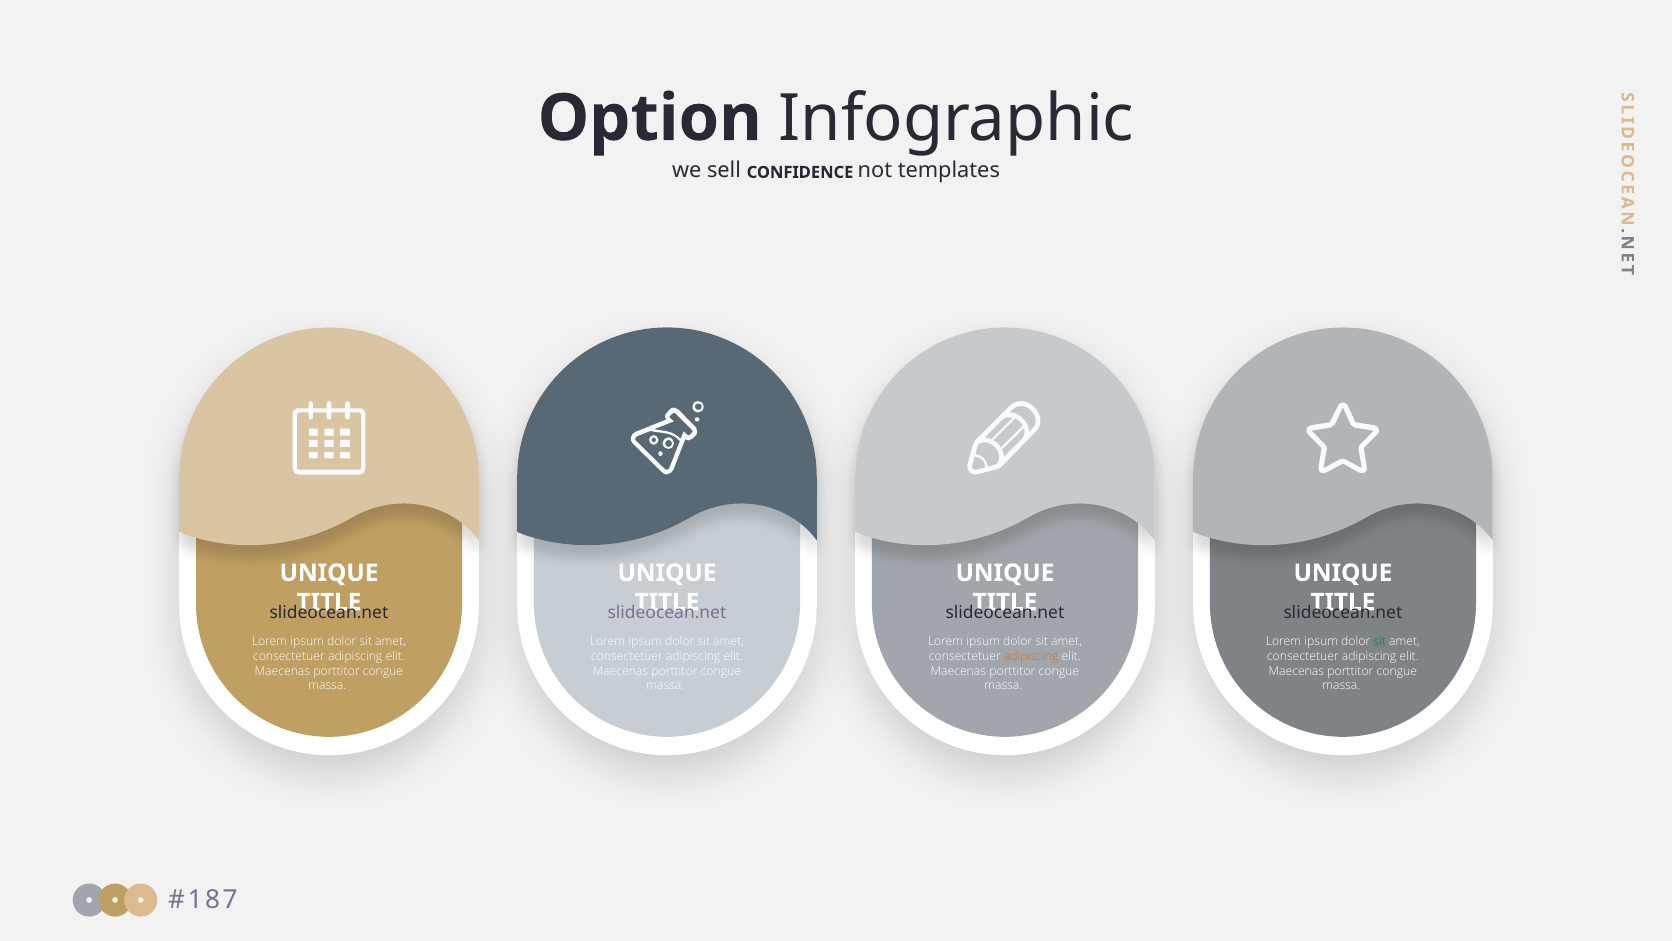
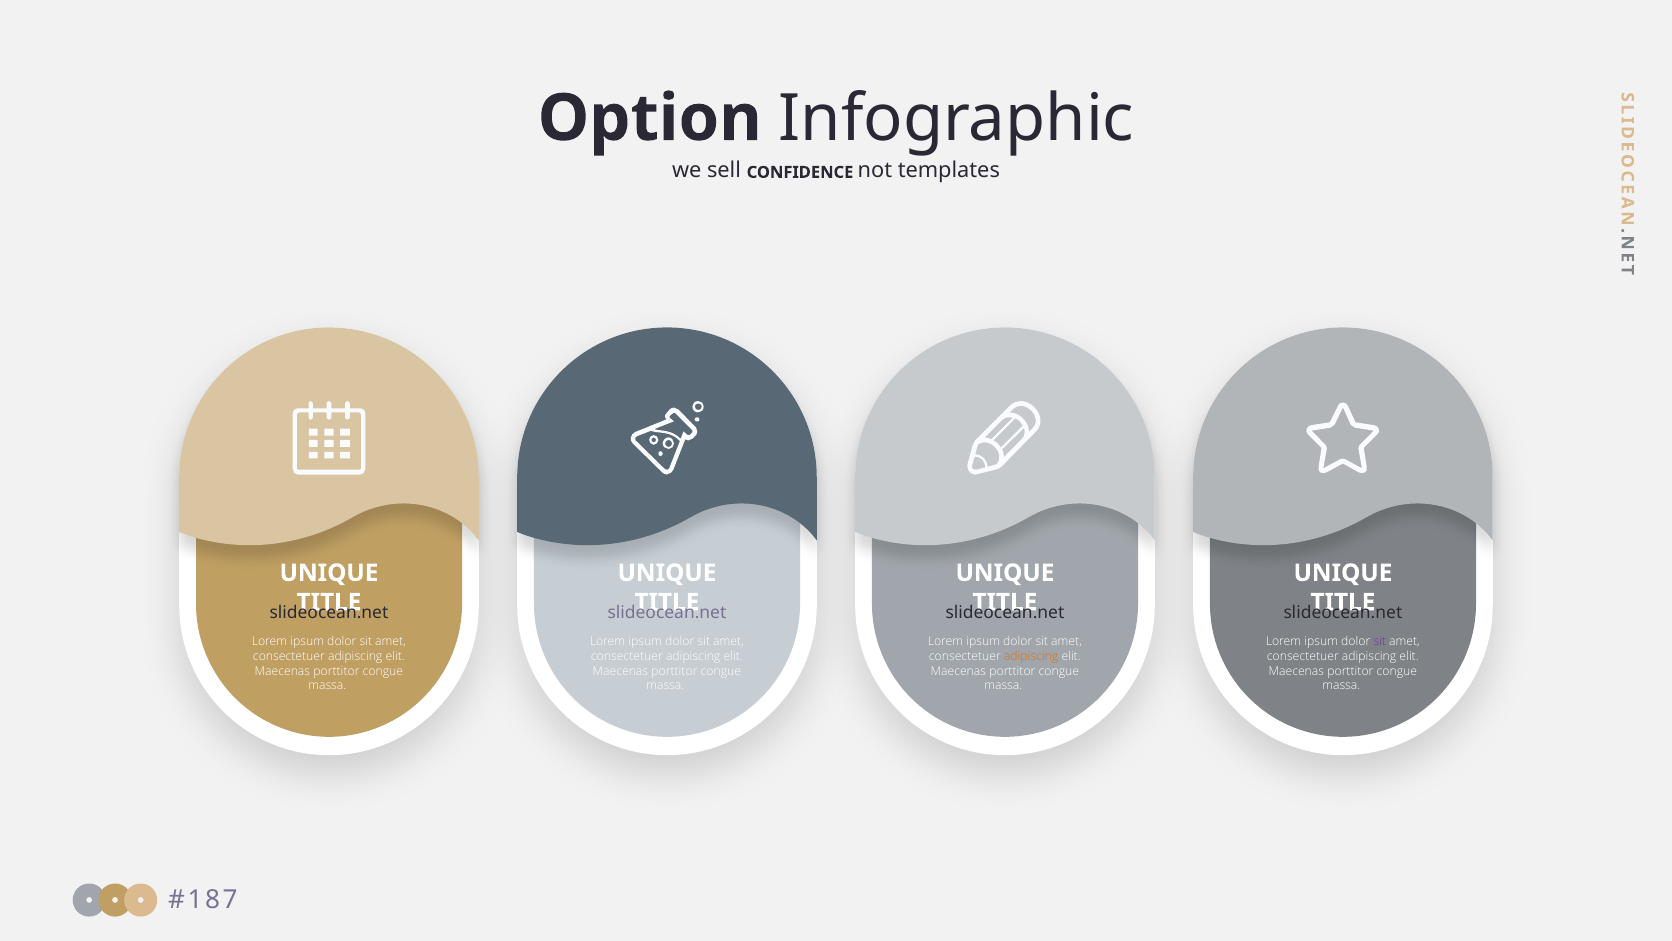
sit at (1380, 642) colour: green -> purple
